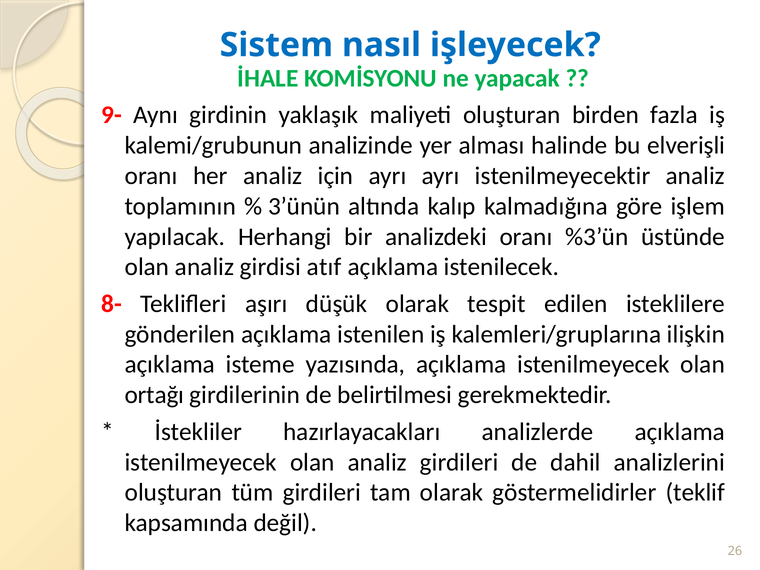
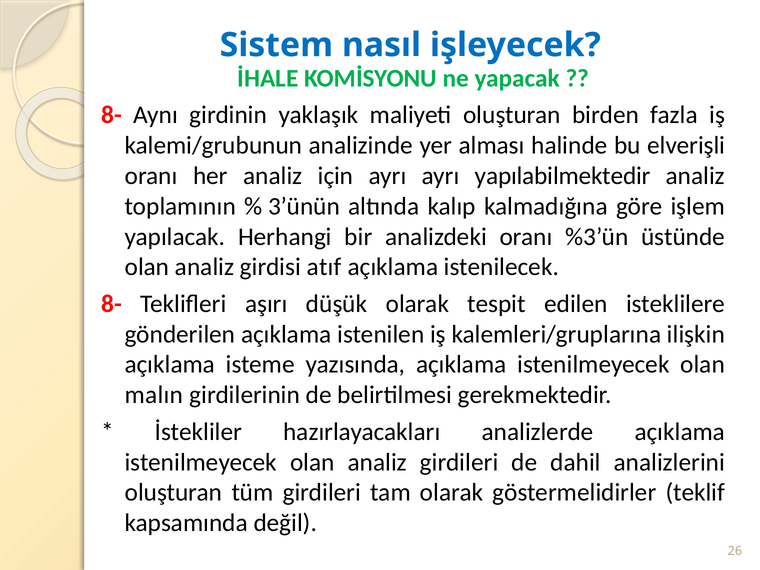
9- at (111, 115): 9- -> 8-
istenilmeyecektir: istenilmeyecektir -> yapılabilmektedir
ortağı: ortağı -> malın
